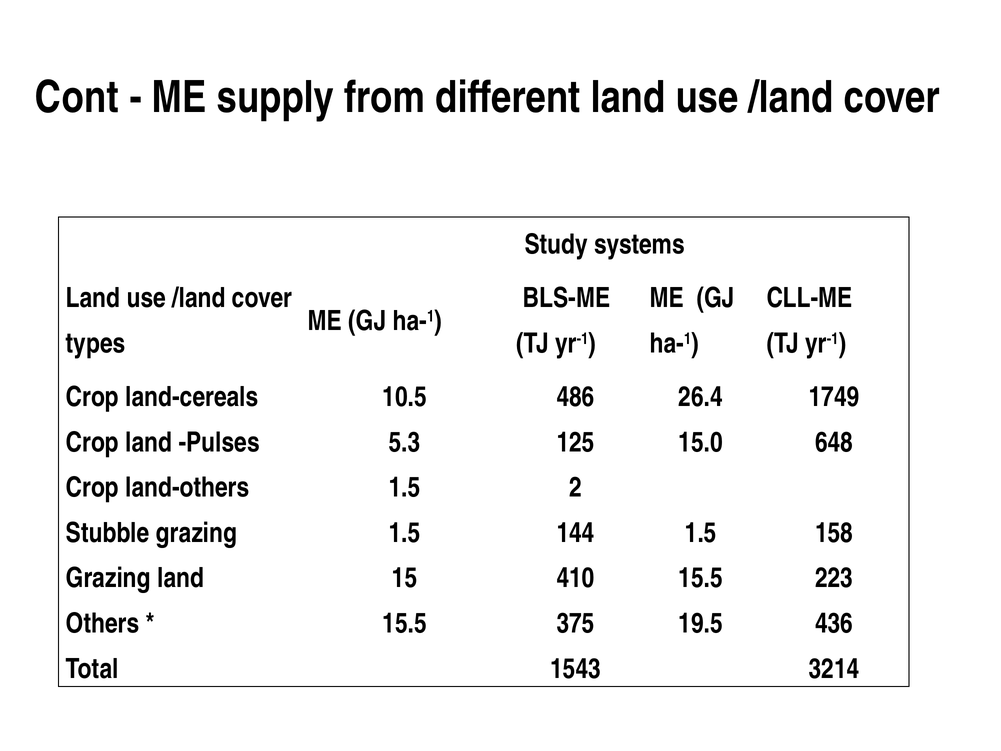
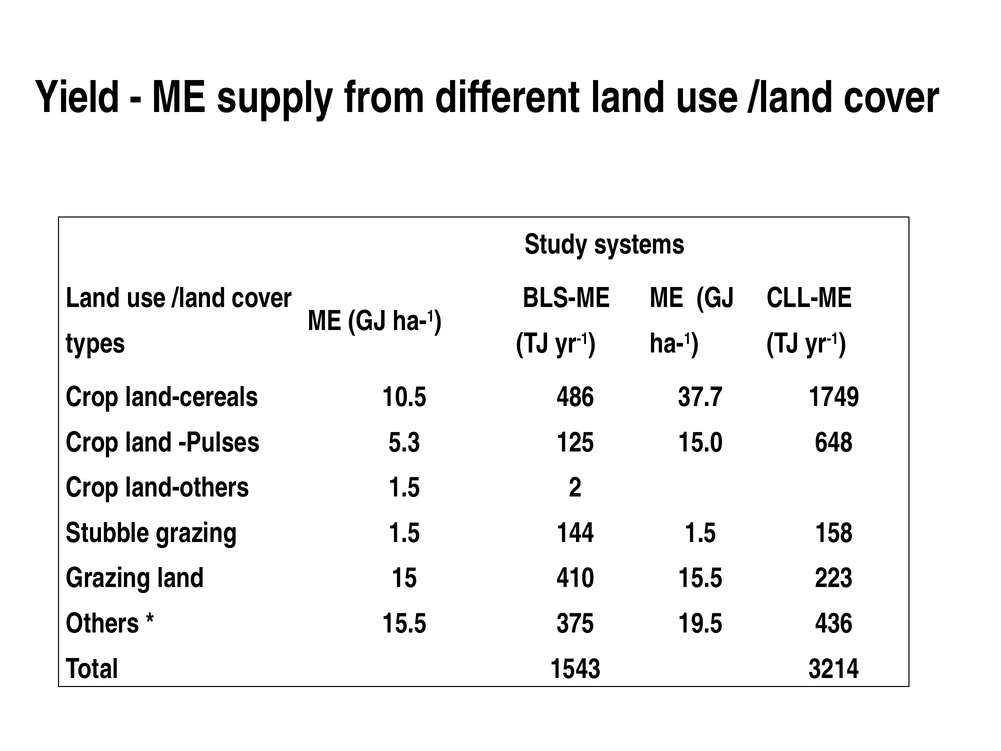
Cont: Cont -> Yield
26.4: 26.4 -> 37.7
